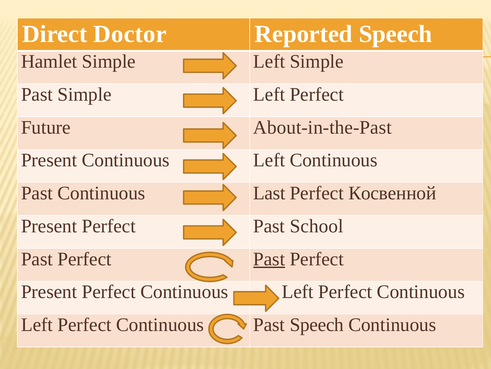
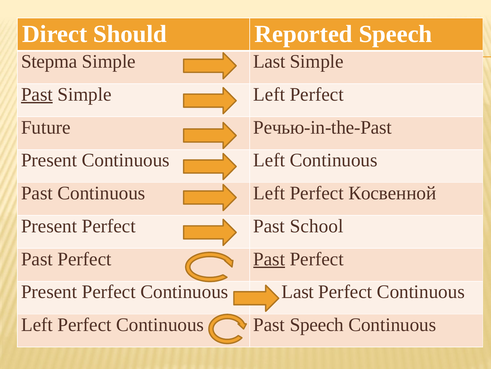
Doctor: Doctor -> Should
Hamlet: Hamlet -> Stepma
Left at (269, 61): Left -> Last
Past at (37, 94) underline: none -> present
About-in-the-Past: About-in-the-Past -> Речью-in-the-Past
Past Continuous Last: Last -> Left
Present Perfect Continuous Left: Left -> Last
